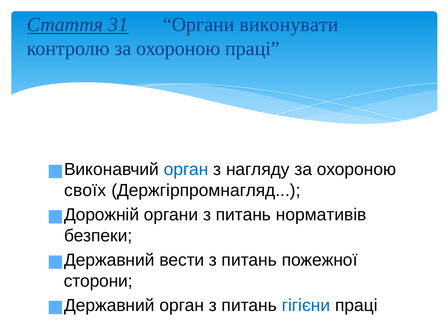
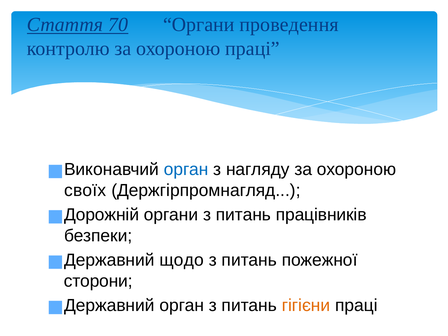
31: 31 -> 70
виконувати: виконувати -> проведення
нормативів: нормативів -> працівників
вести: вести -> щодо
гігієни colour: blue -> orange
